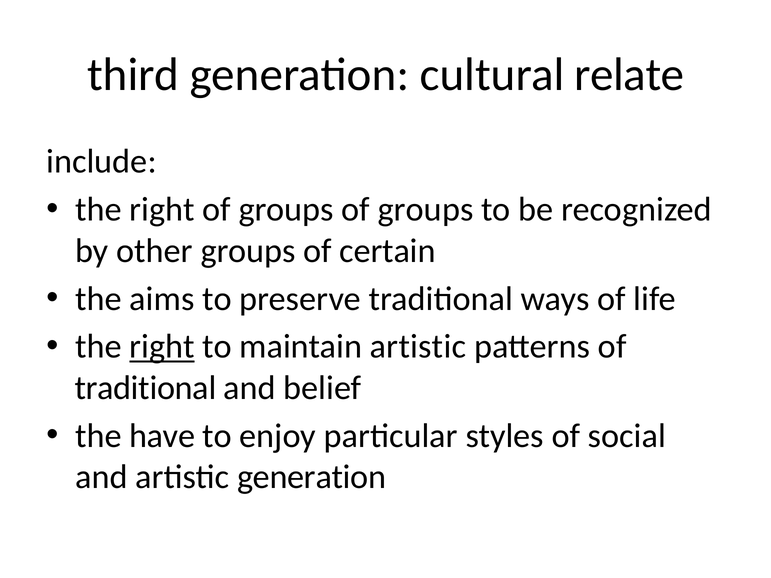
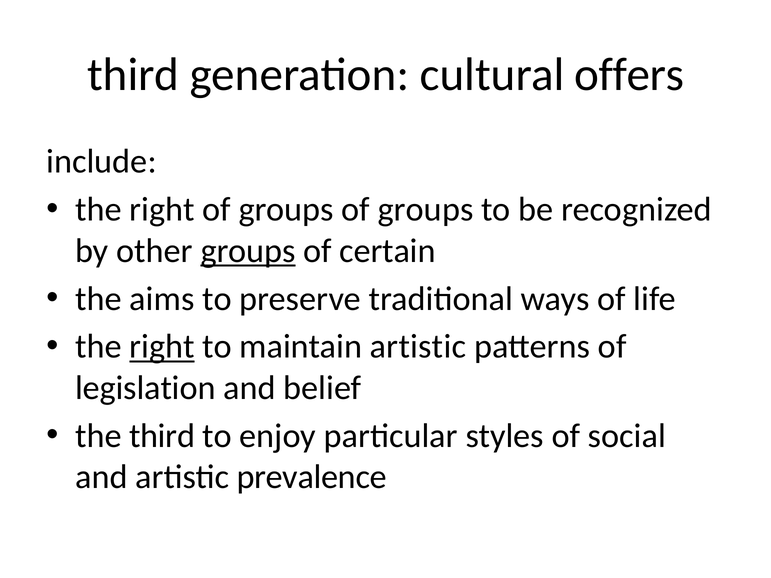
relate: relate -> offers
groups at (248, 251) underline: none -> present
traditional at (145, 388): traditional -> legislation
the have: have -> third
artistic generation: generation -> prevalence
